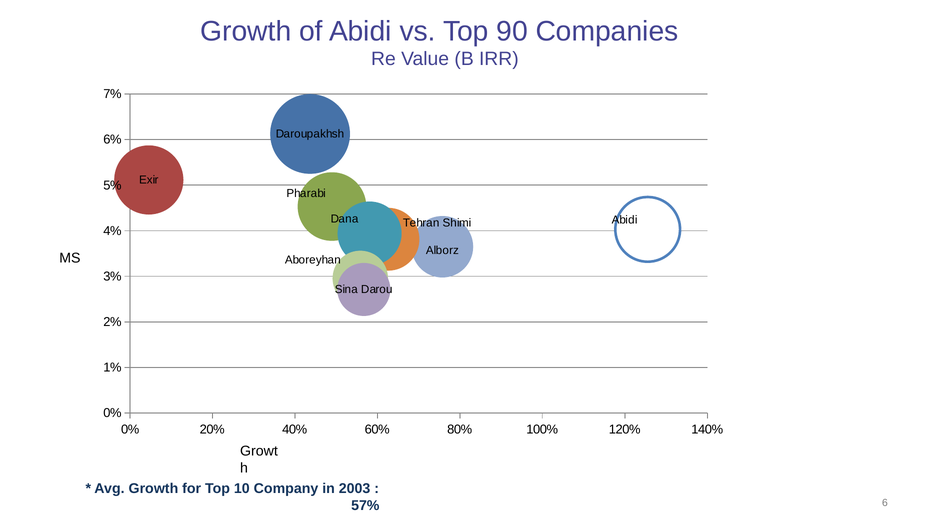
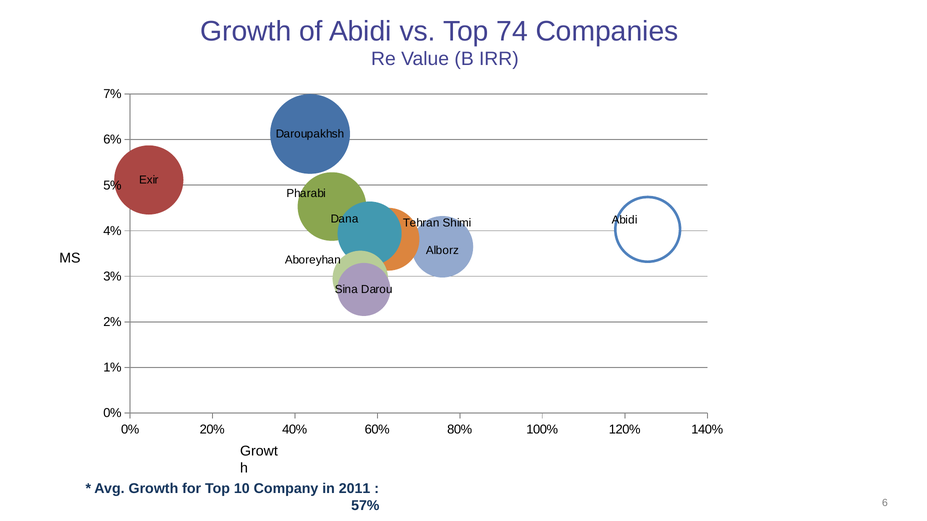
90: 90 -> 74
2003: 2003 -> 2011
